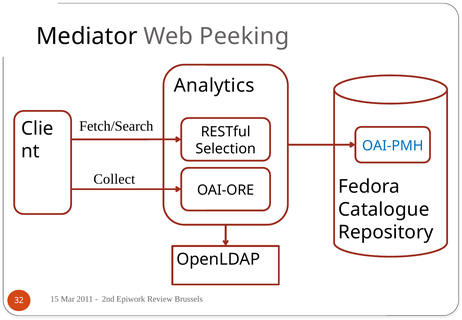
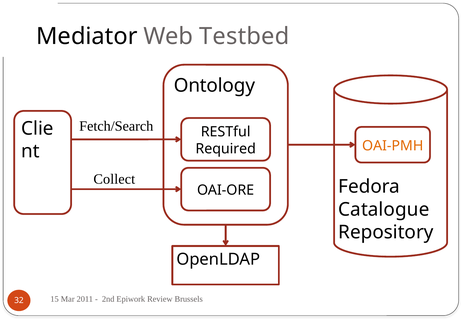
Peeking: Peeking -> Testbed
Analytics: Analytics -> Ontology
OAI-PMH colour: blue -> orange
Selection: Selection -> Required
